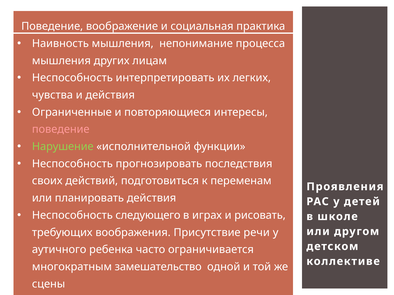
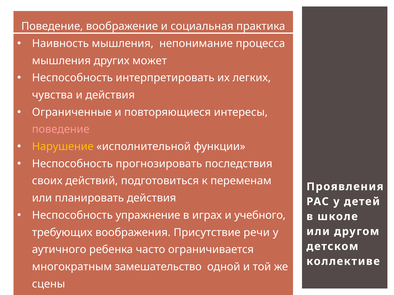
лицам: лицам -> может
Нарушение colour: light green -> yellow
следующего: следующего -> упражнение
рисовать: рисовать -> учебного
